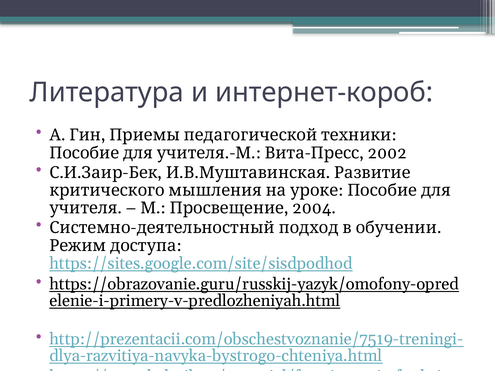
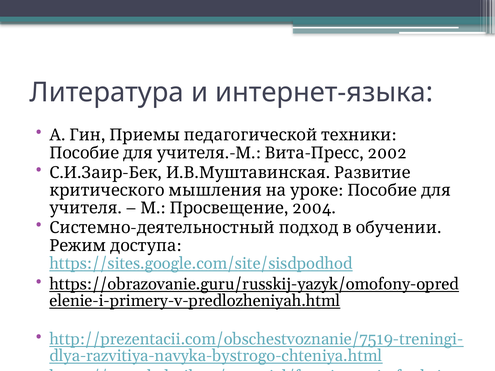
интернет-короб: интернет-короб -> интернет-языка
